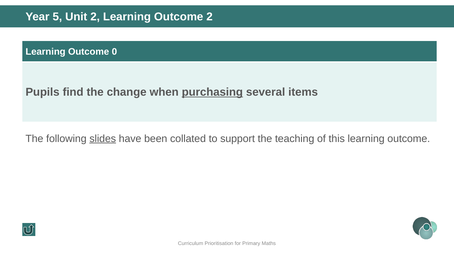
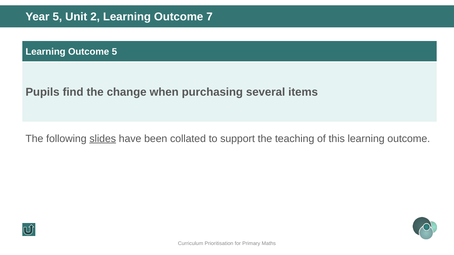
Outcome 2: 2 -> 7
Outcome 0: 0 -> 5
purchasing underline: present -> none
